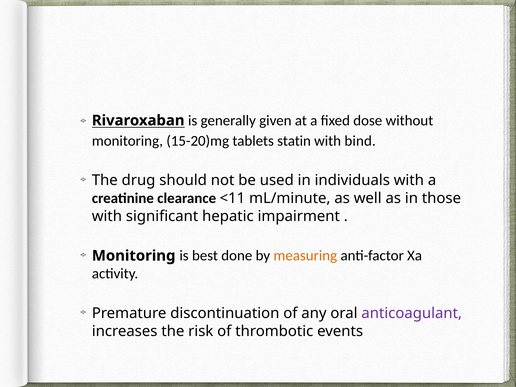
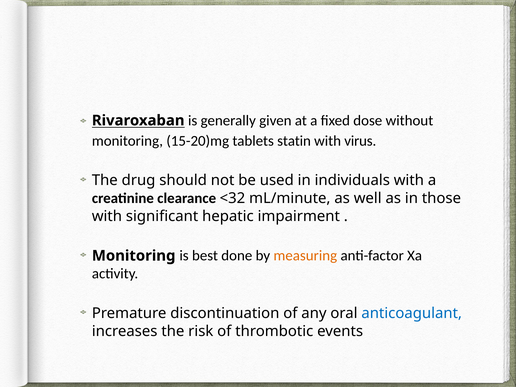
bind: bind -> virus
<11: <11 -> <32
anticoagulant colour: purple -> blue
